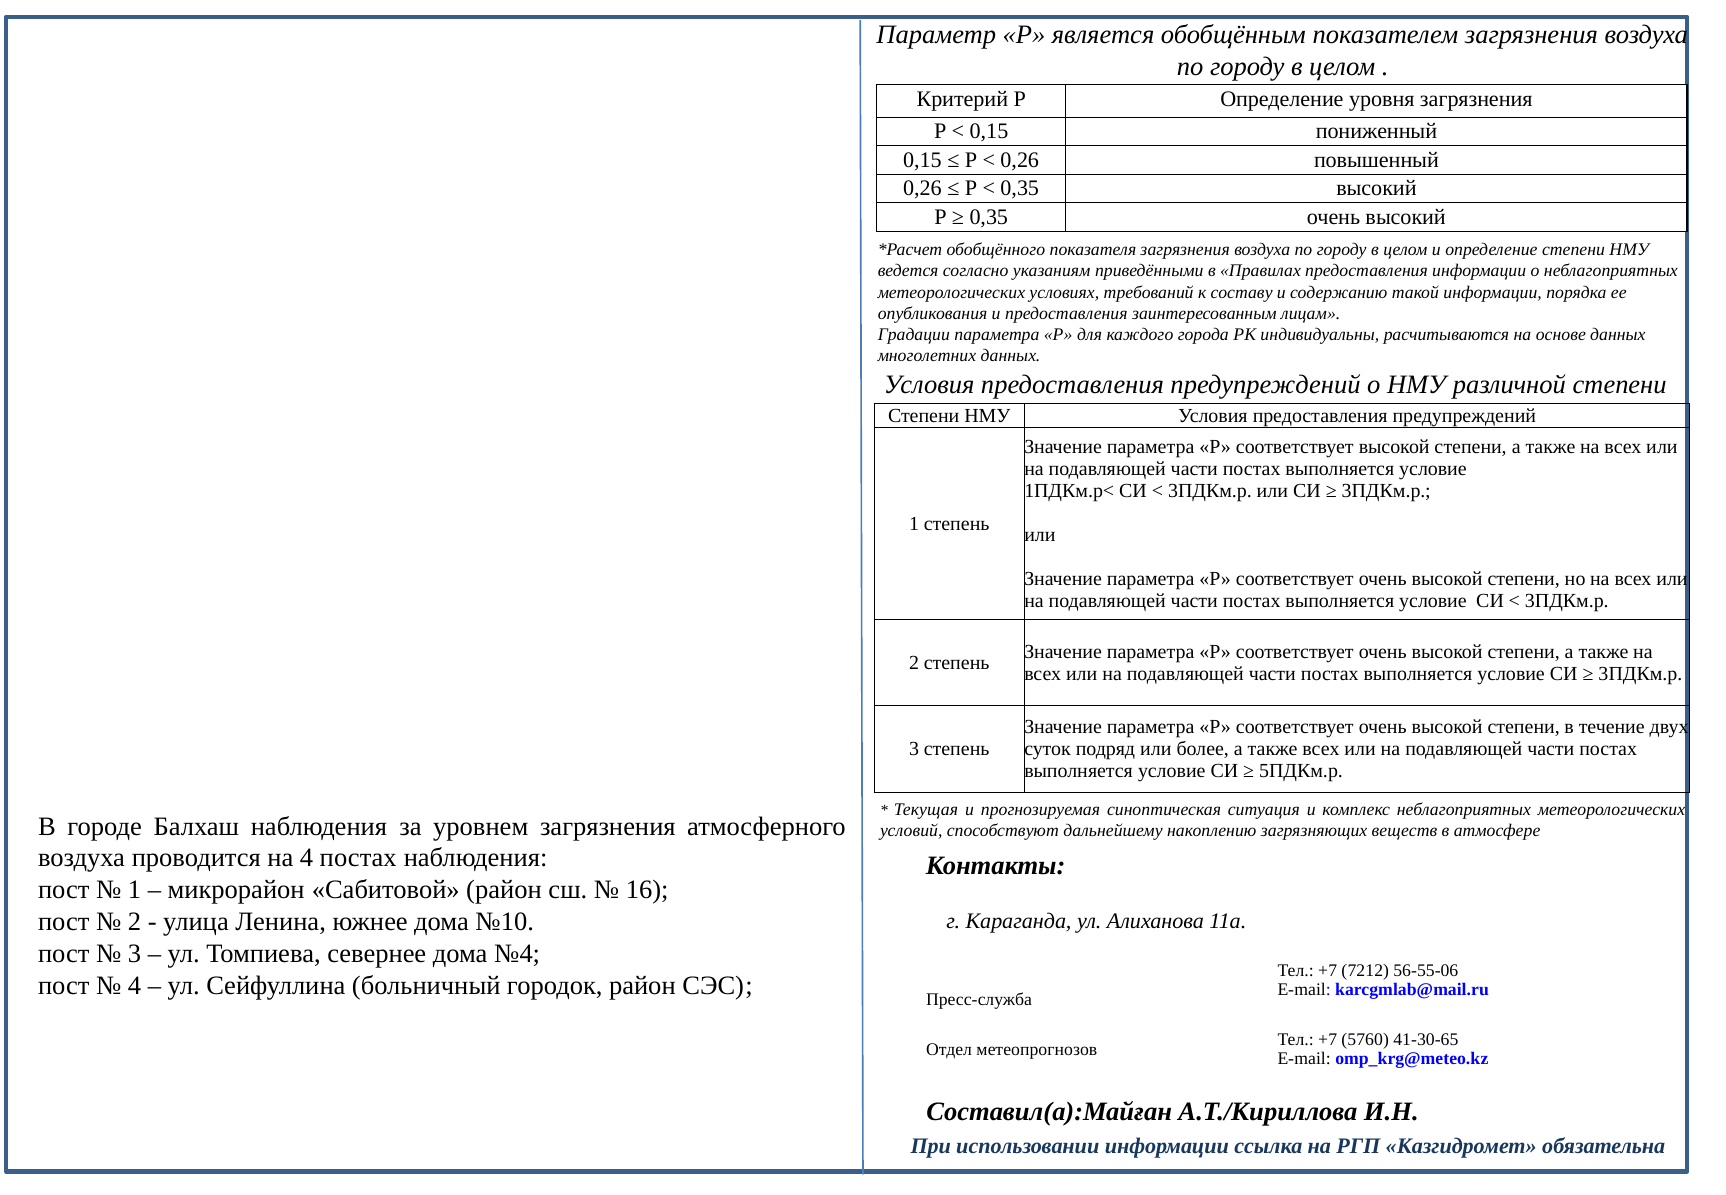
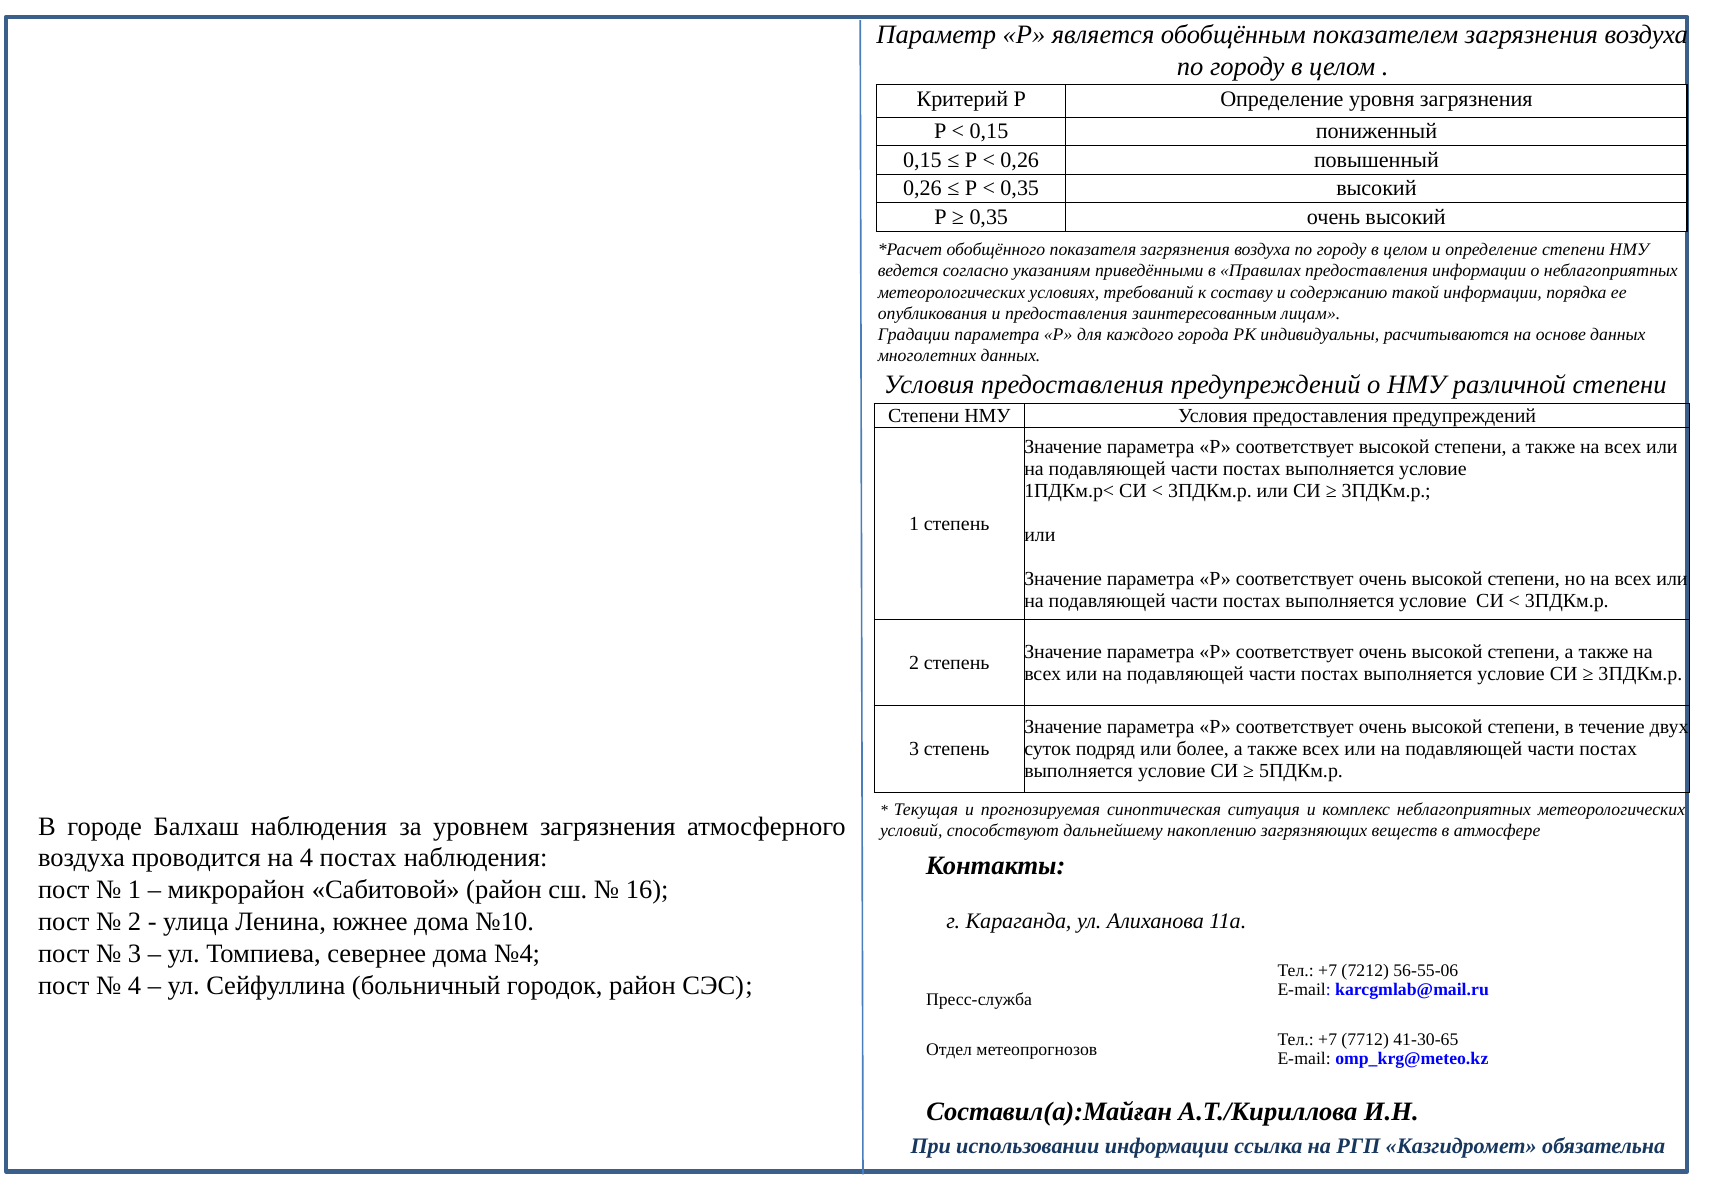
5760: 5760 -> 7712
